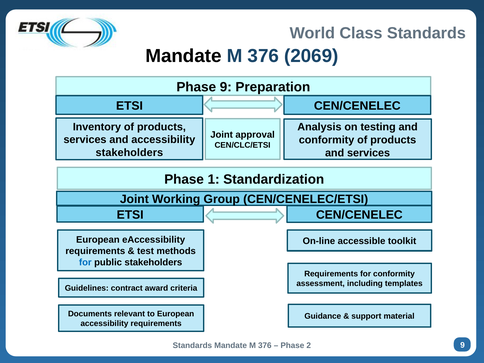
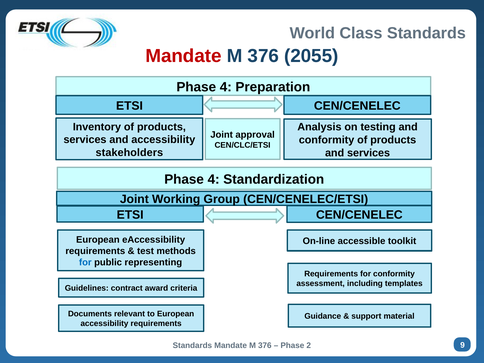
Mandate at (183, 56) colour: black -> red
2069: 2069 -> 2055
9 at (226, 87): 9 -> 4
1 at (214, 179): 1 -> 4
public stakeholders: stakeholders -> representing
